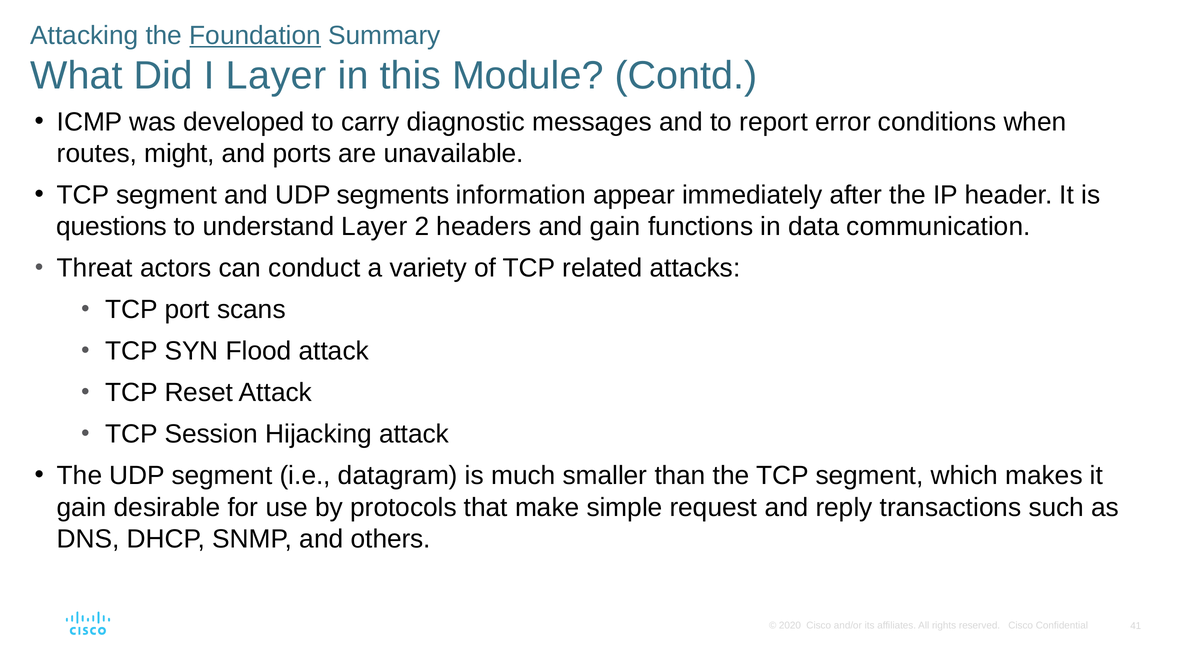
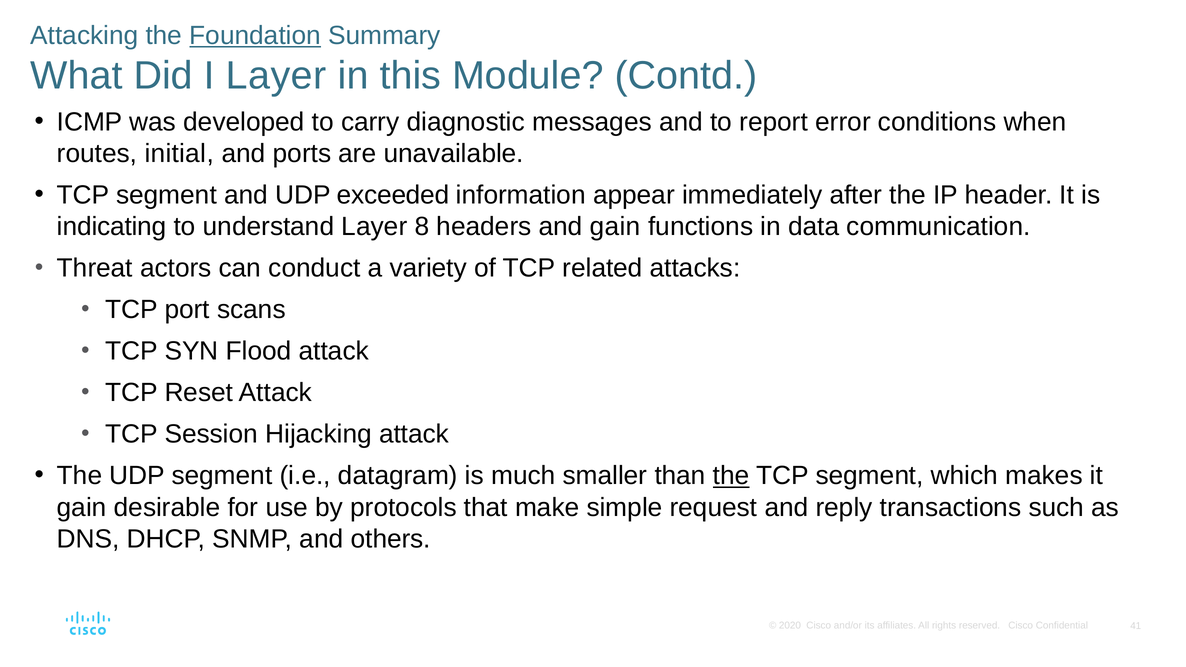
might: might -> initial
segments: segments -> exceeded
questions: questions -> indicating
2: 2 -> 8
the at (731, 476) underline: none -> present
